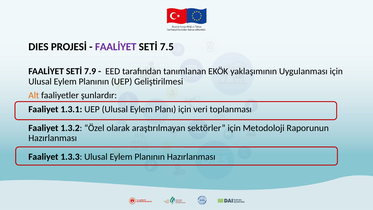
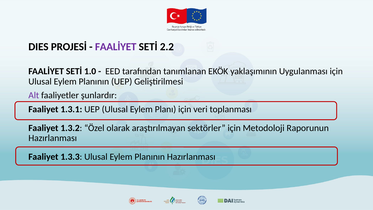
7.5: 7.5 -> 2.2
7.9: 7.9 -> 1.0
Alt colour: orange -> purple
